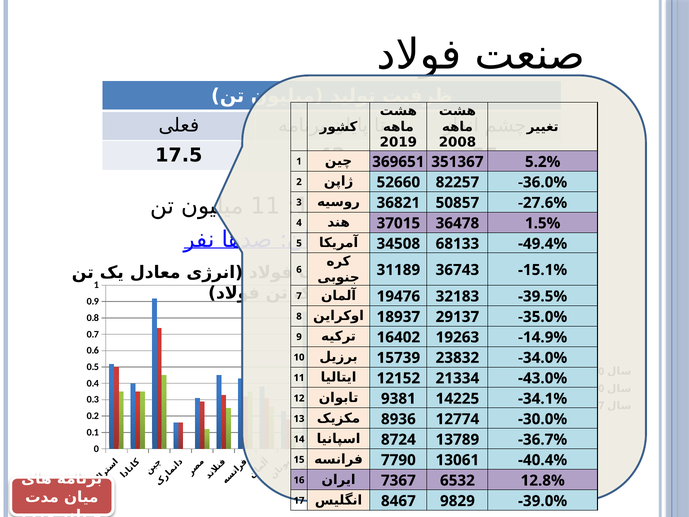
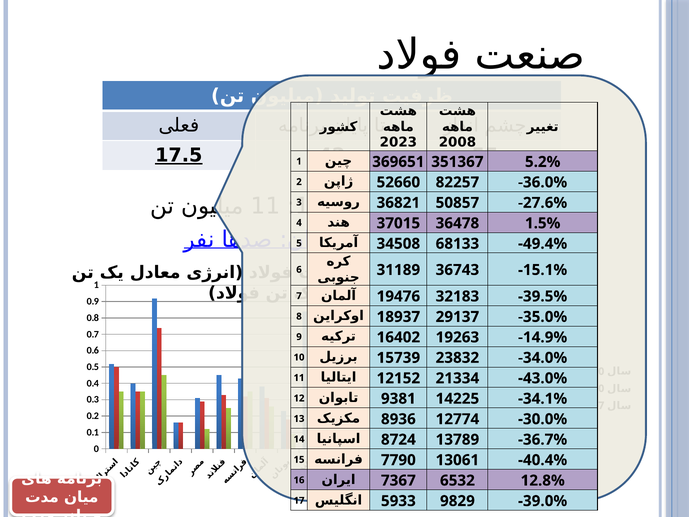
2019: 2019 -> 2023
17.5 underline: none -> present
8467: 8467 -> 5933
